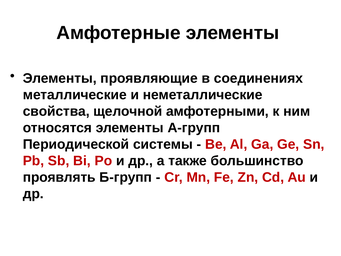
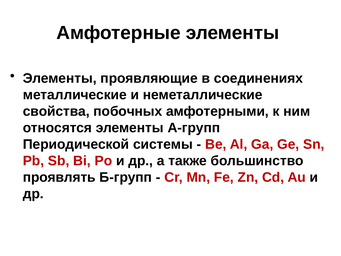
щелочной: щелочной -> побочных
